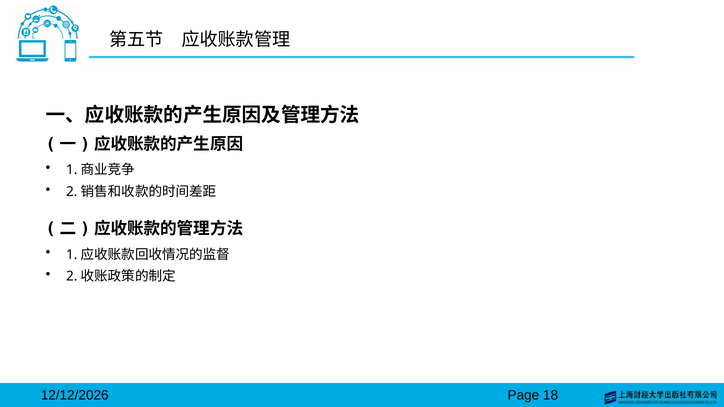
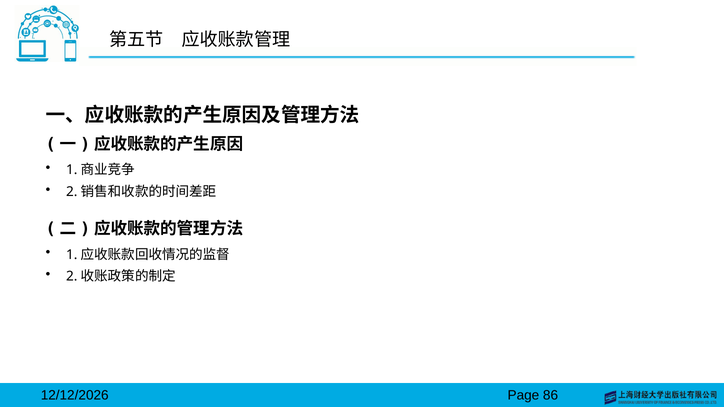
18: 18 -> 86
